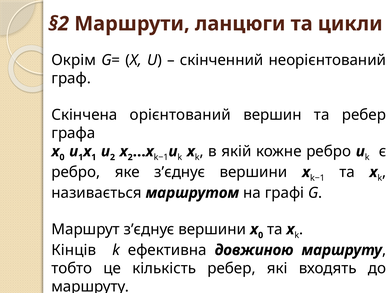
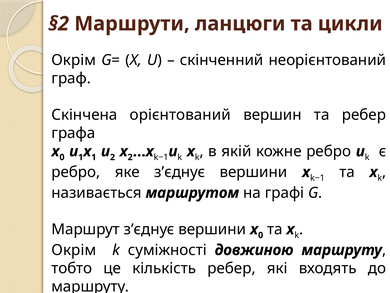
Кінців at (74, 250): Кінців -> Окрім
ефективна: ефективна -> суміжності
